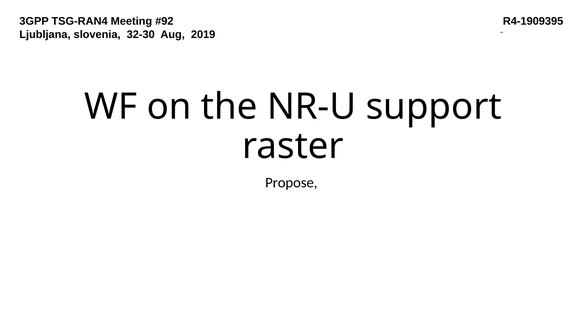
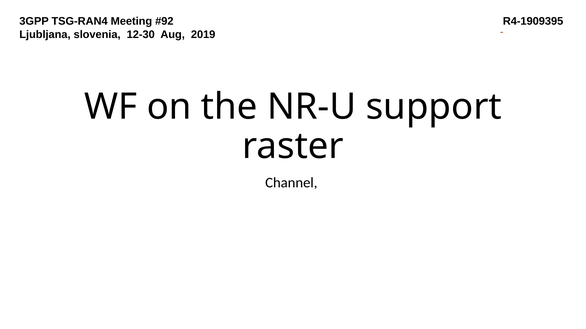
32-30: 32-30 -> 12-30
Propose: Propose -> Channel
